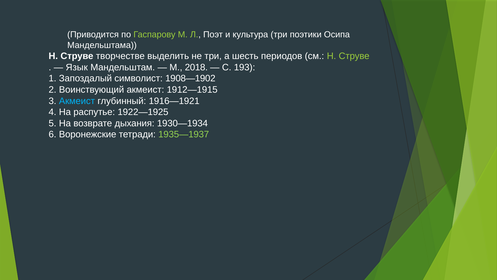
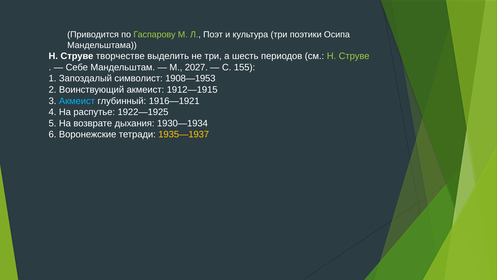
Язык: Язык -> Себе
2018: 2018 -> 2027
193: 193 -> 155
1908—1902: 1908—1902 -> 1908—1953
1935—1937 colour: light green -> yellow
